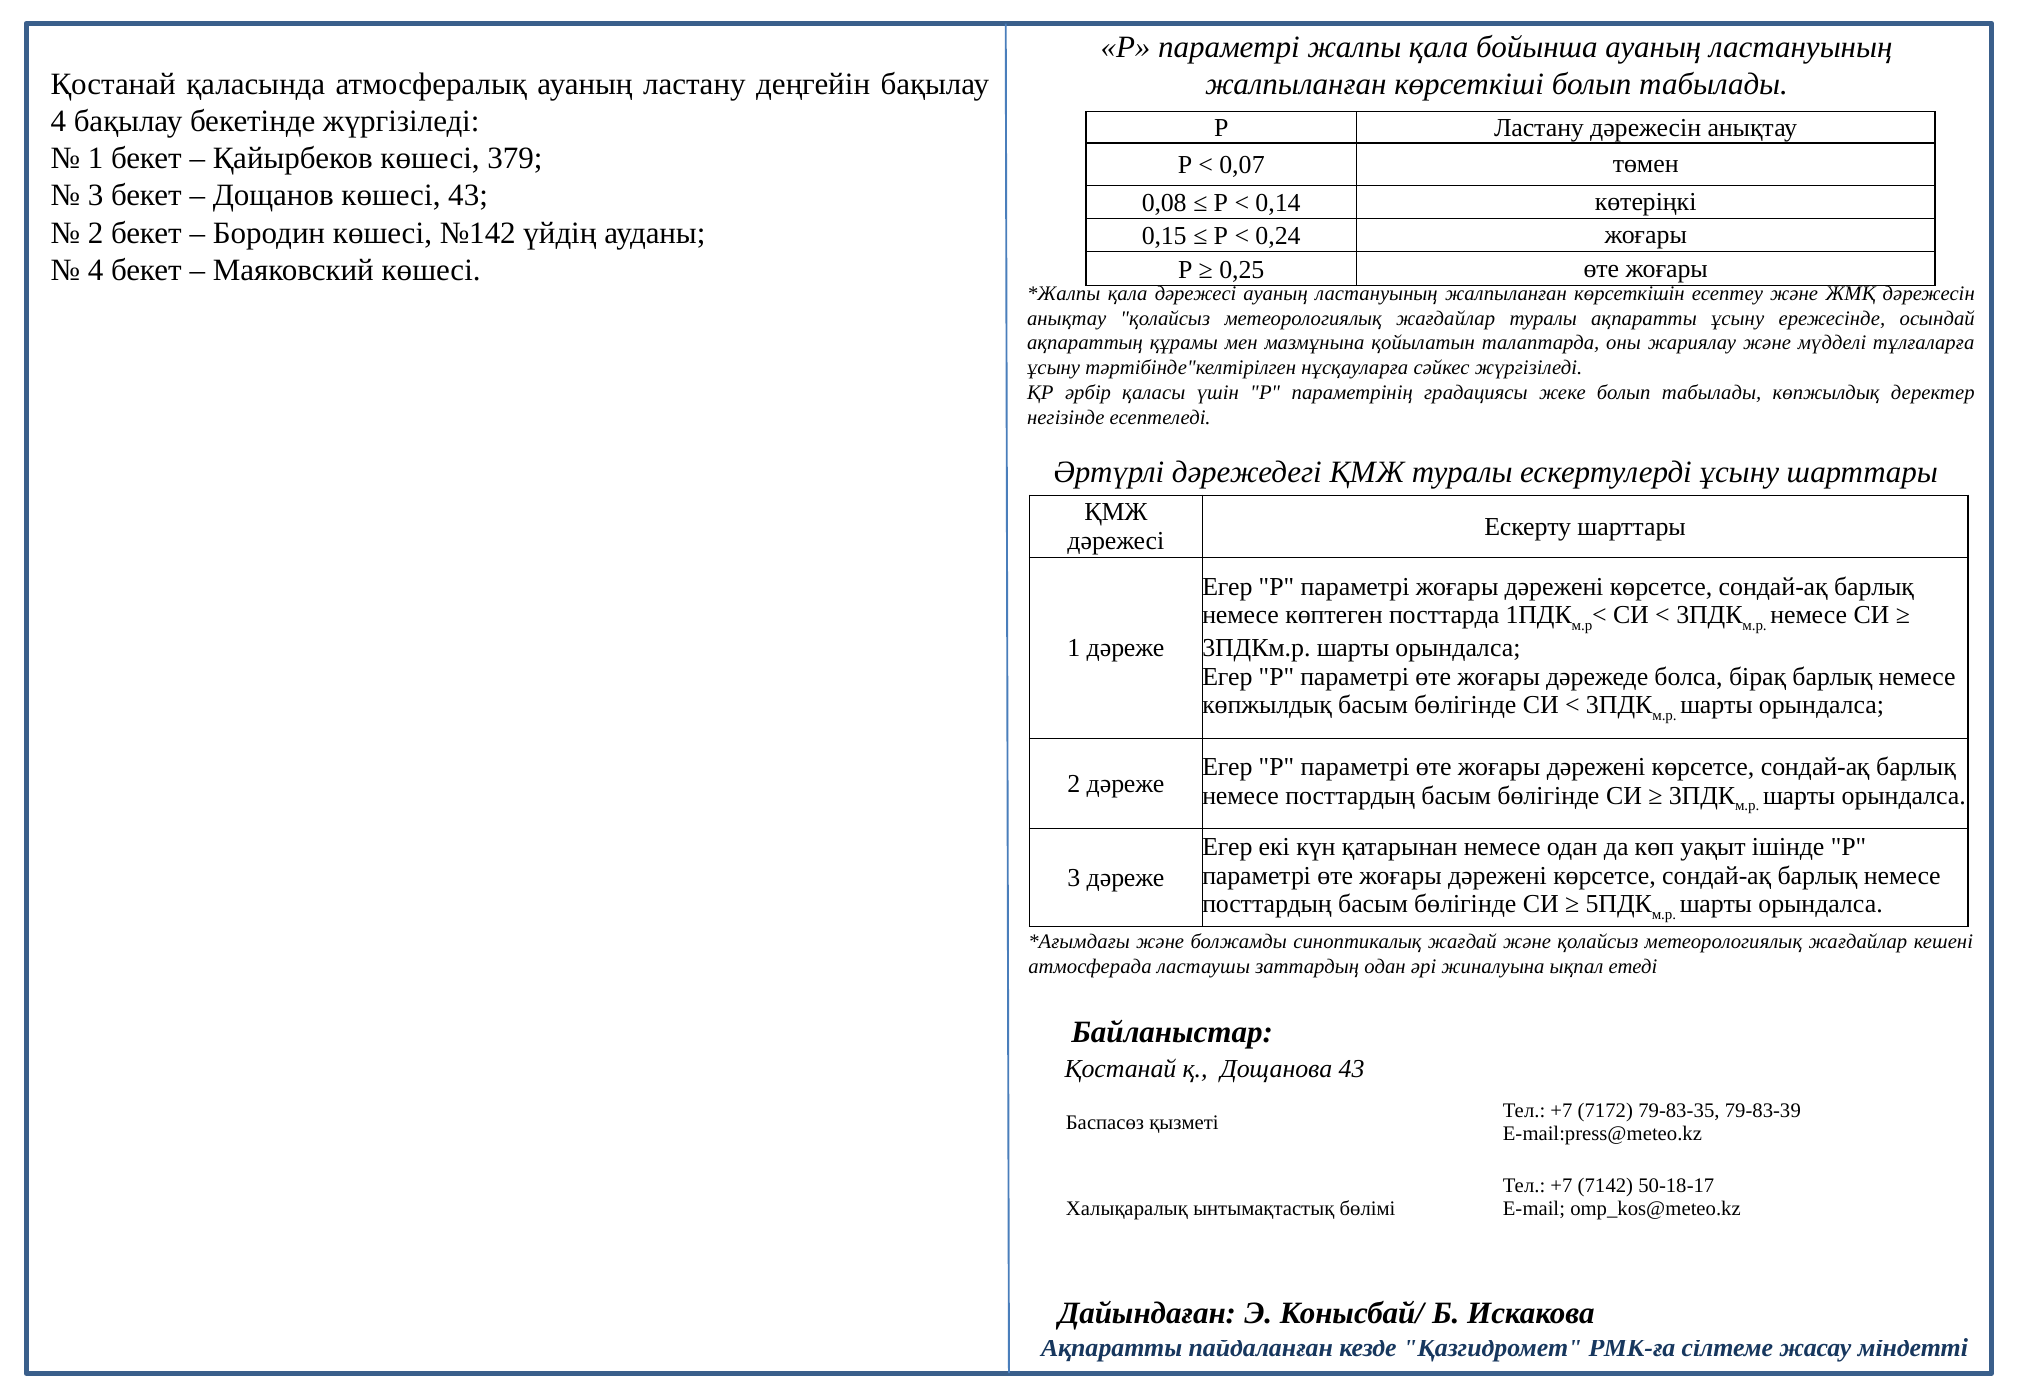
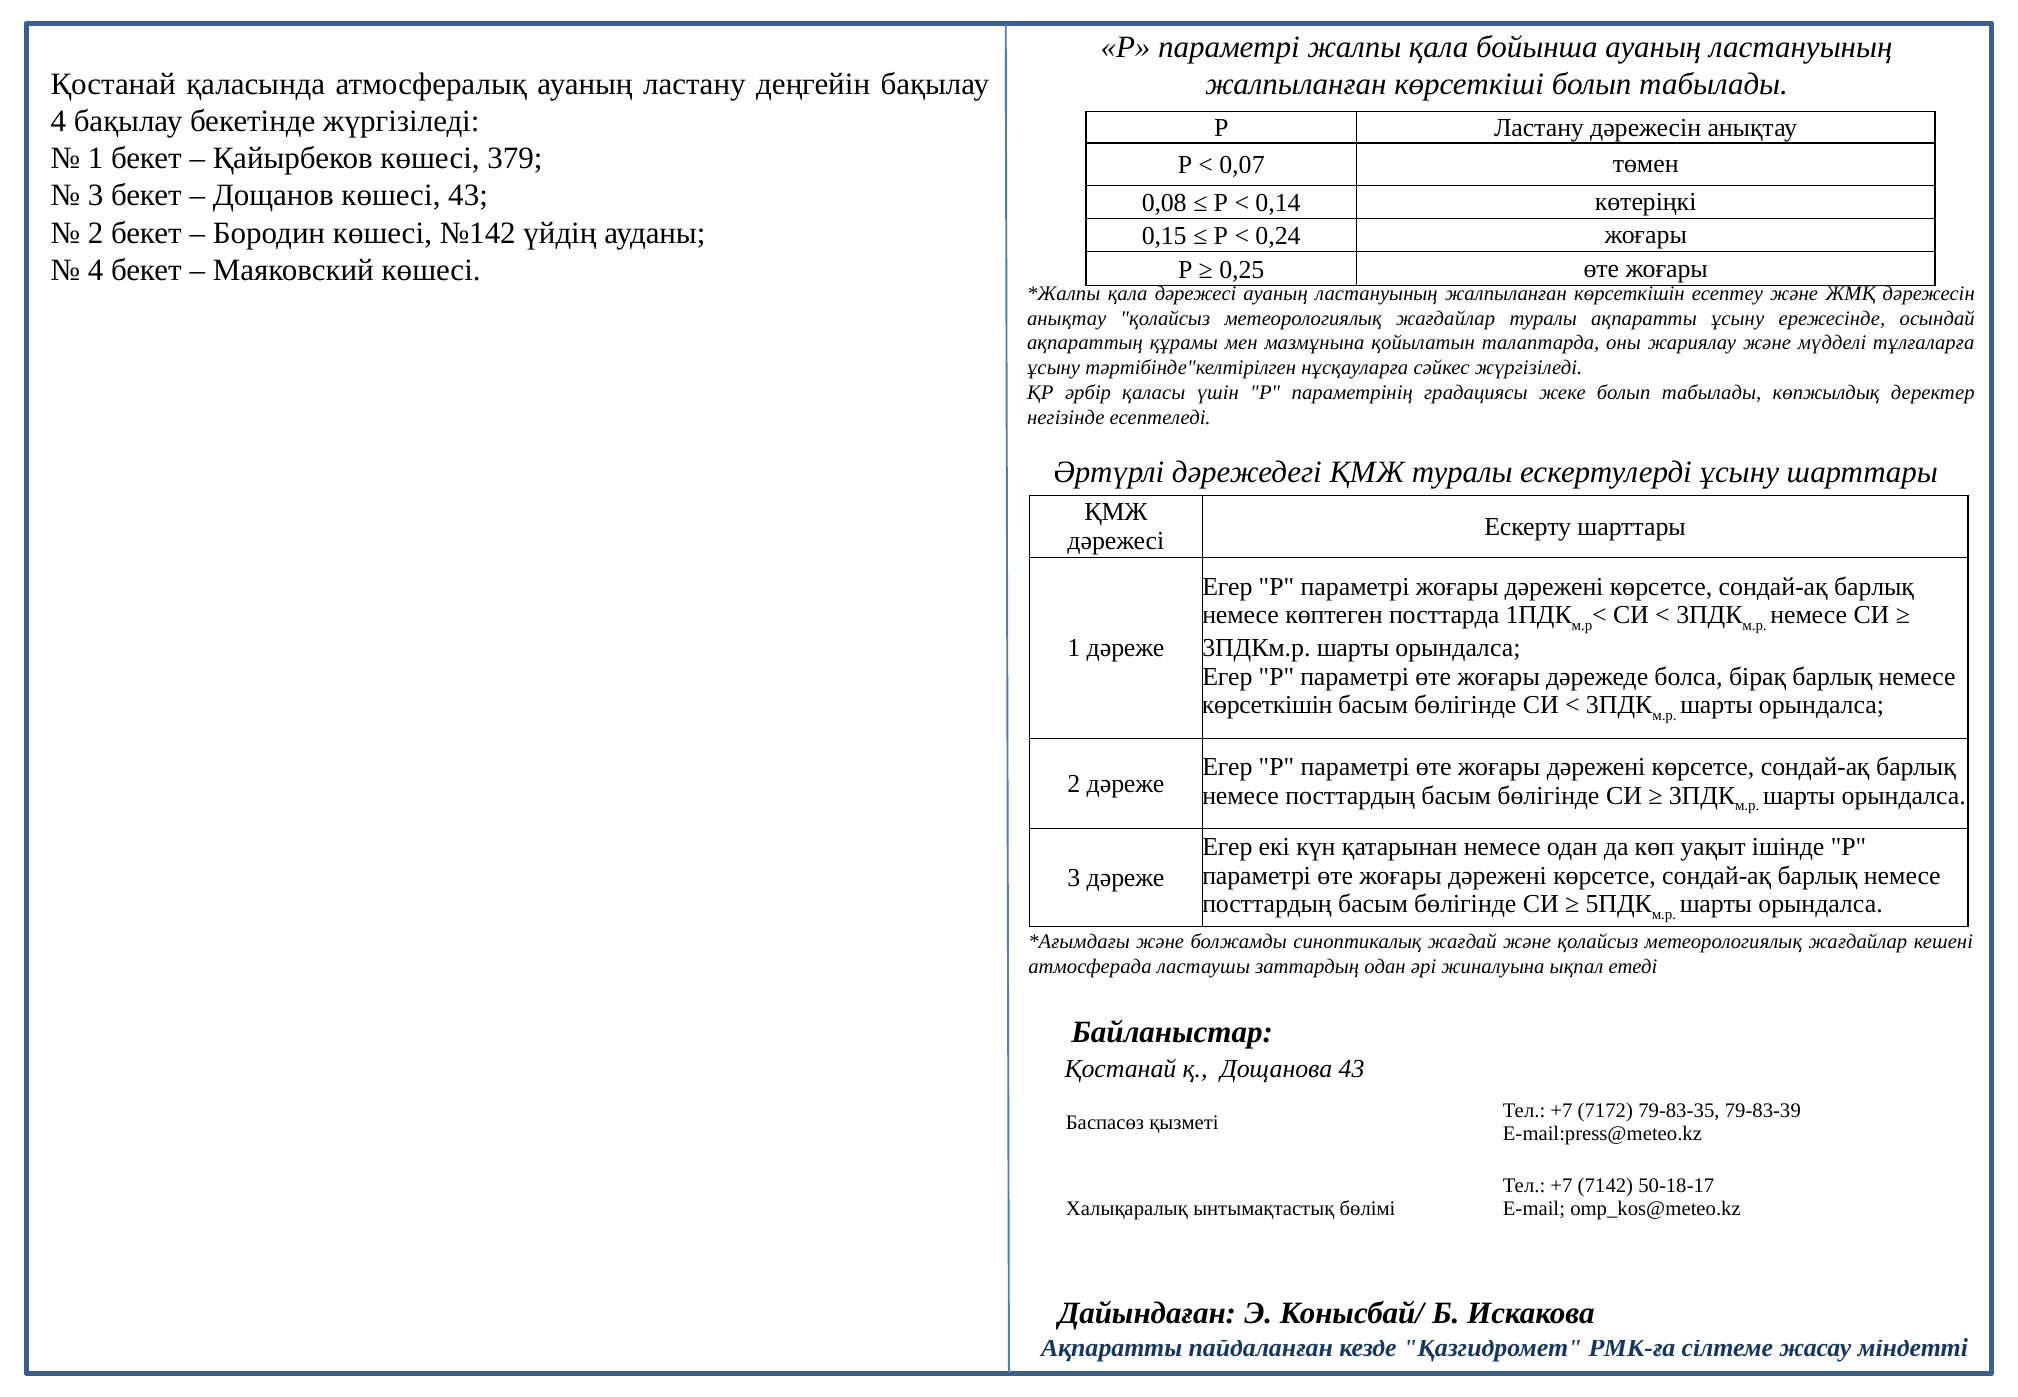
көпжылдық at (1267, 705): көпжылдық -> көрсеткішін
